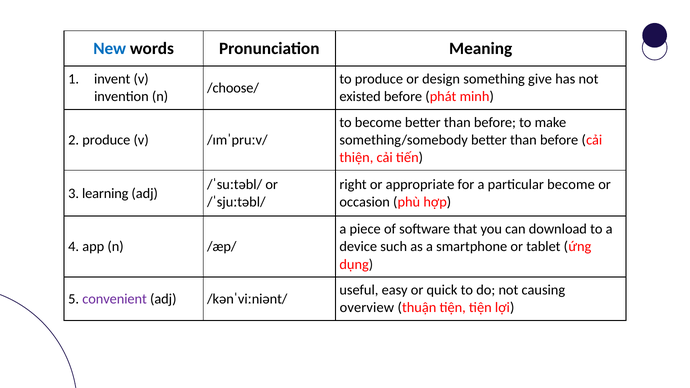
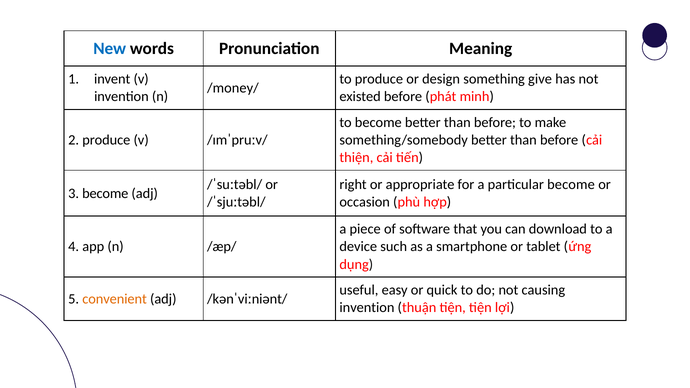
/choose/: /choose/ -> /money/
3 learning: learning -> become
convenient colour: purple -> orange
overview at (367, 308): overview -> invention
